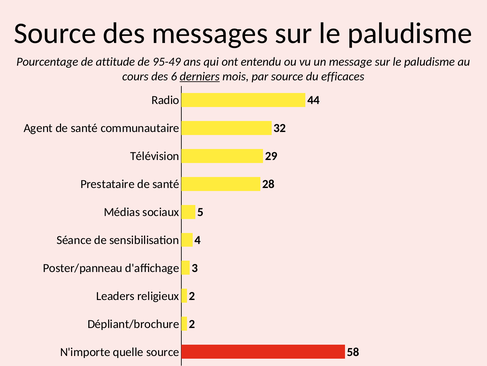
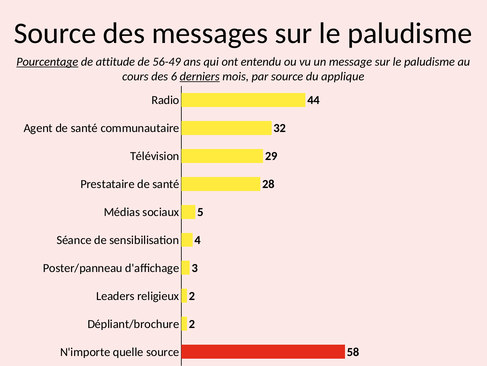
Pourcentage underline: none -> present
95-49: 95-49 -> 56-49
efficaces: efficaces -> applique
